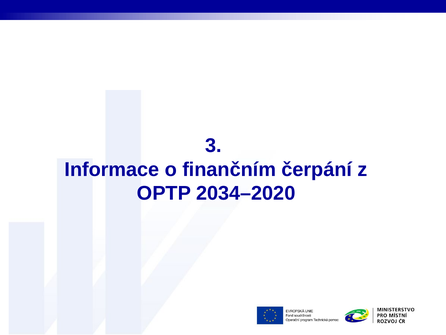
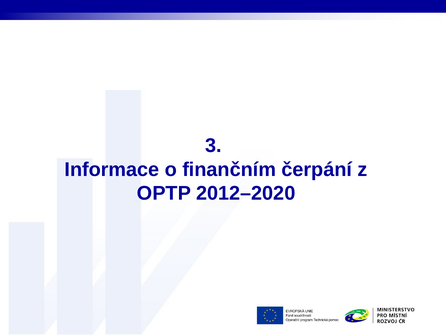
2034–2020: 2034–2020 -> 2012–2020
